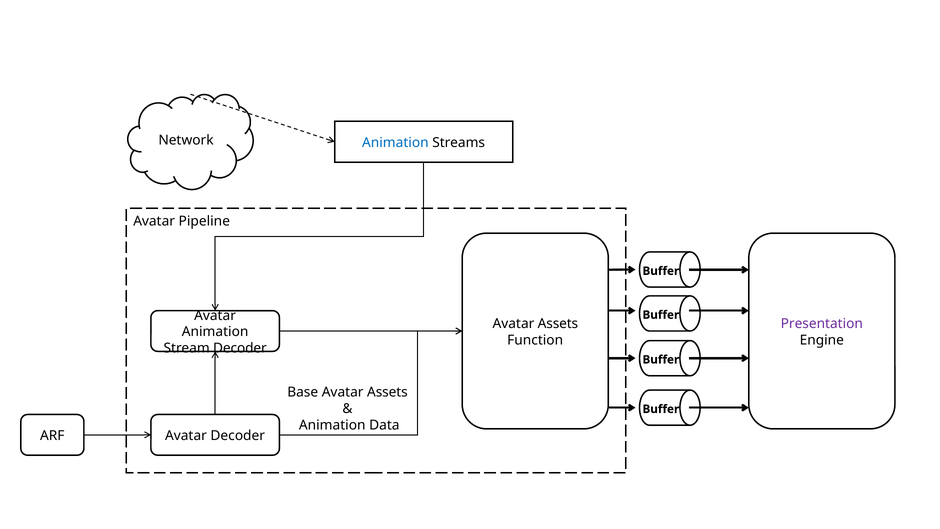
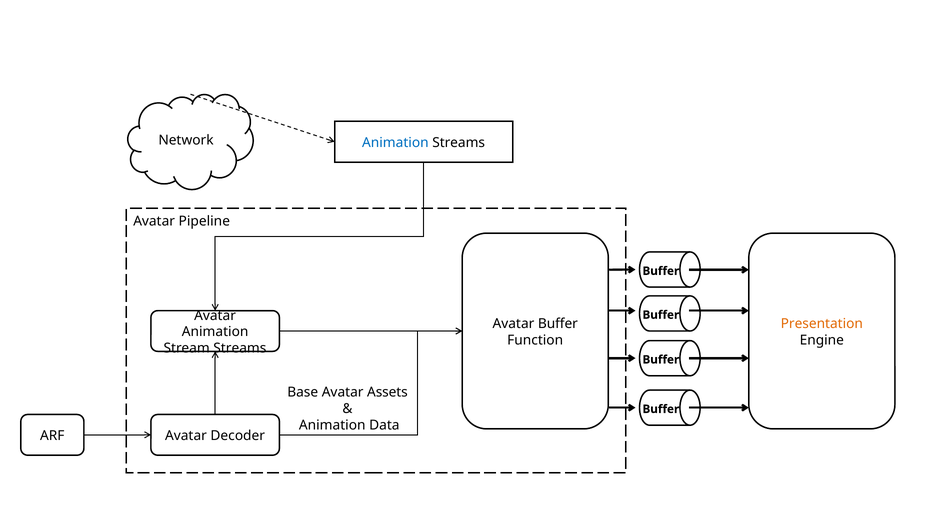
Assets at (558, 324): Assets -> Buffer
Presentation colour: purple -> orange
Stream Decoder: Decoder -> Streams
